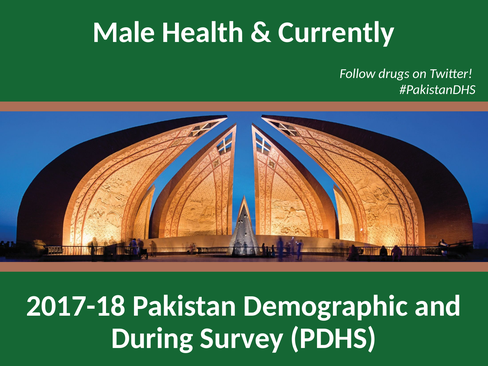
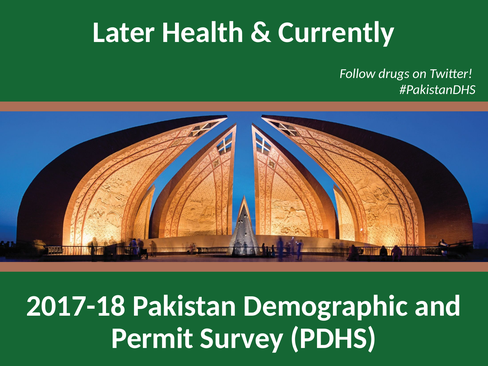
Male: Male -> Later
During: During -> Permit
